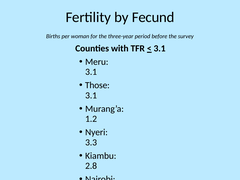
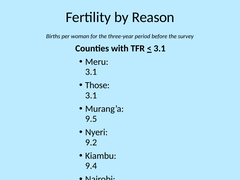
Fecund: Fecund -> Reason
1.2: 1.2 -> 9.5
3.3: 3.3 -> 9.2
2.8: 2.8 -> 9.4
